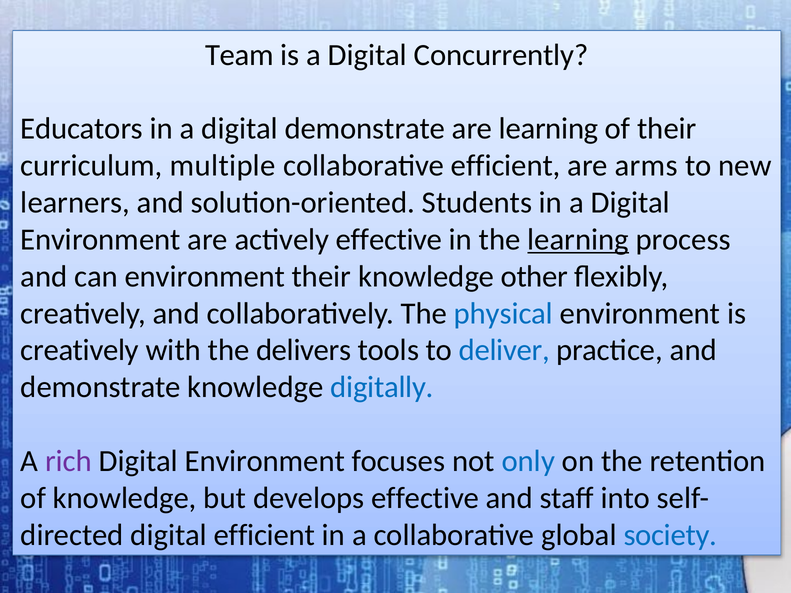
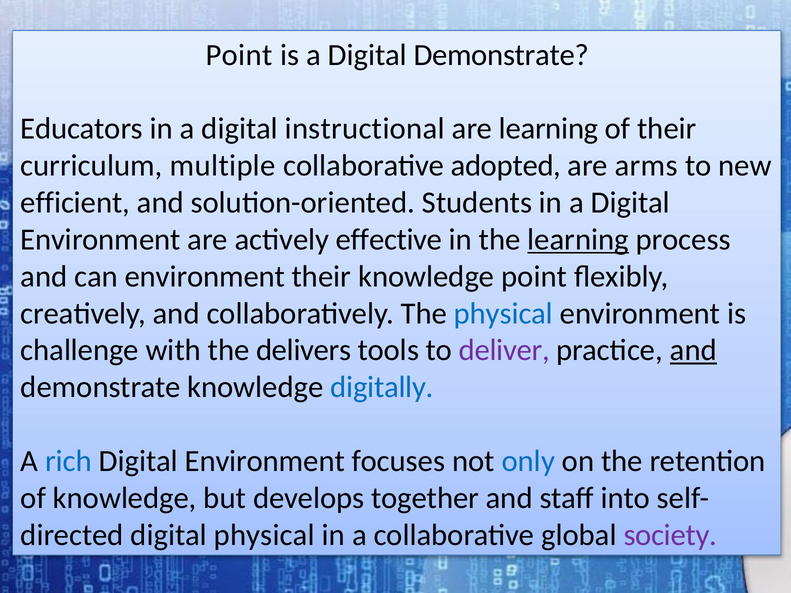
Team at (239, 55): Team -> Point
Digital Concurrently: Concurrently -> Demonstrate
digital demonstrate: demonstrate -> instructional
collaborative efficient: efficient -> adopted
learners: learners -> efficient
knowledge other: other -> point
creatively at (80, 350): creatively -> challenge
deliver colour: blue -> purple
and at (693, 350) underline: none -> present
rich colour: purple -> blue
develops effective: effective -> together
digital efficient: efficient -> physical
society colour: blue -> purple
